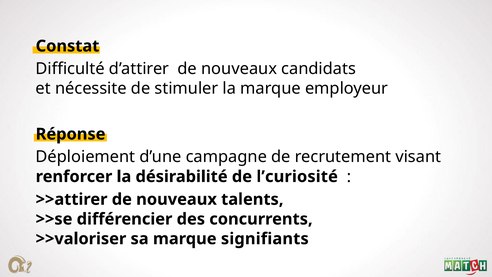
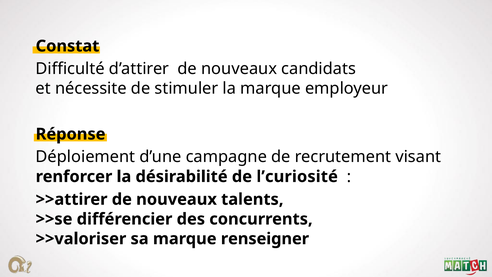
signifiants: signifiants -> renseigner
